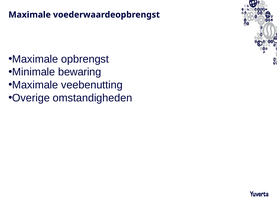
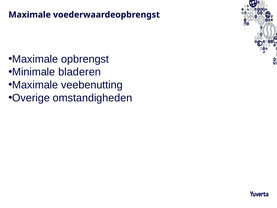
bewaring: bewaring -> bladeren
